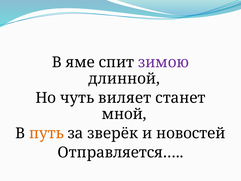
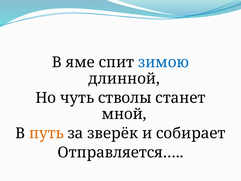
зимою colour: purple -> blue
виляет: виляет -> стволы
новостей: новостей -> собирает
